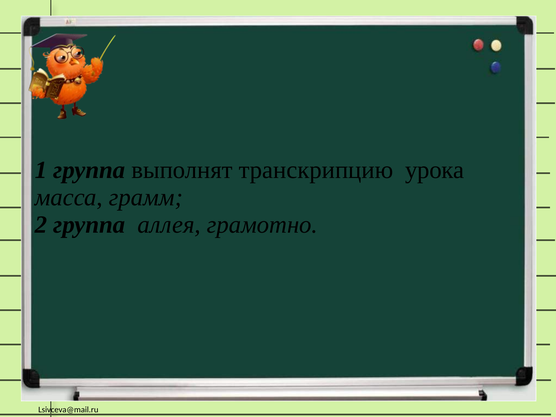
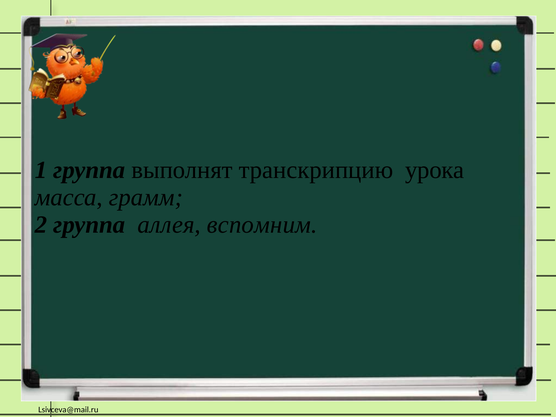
грамотно: грамотно -> вспомним
